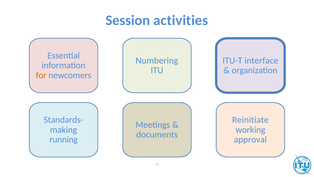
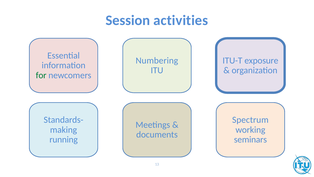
interface: interface -> exposure
for colour: orange -> green
Reinitiate: Reinitiate -> Spectrum
approval: approval -> seminars
